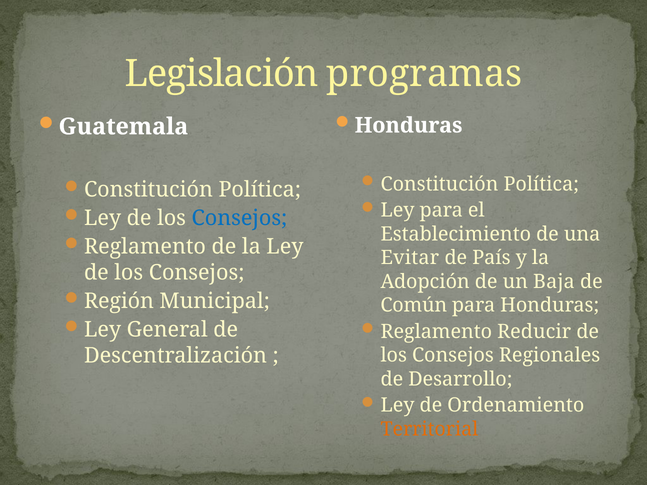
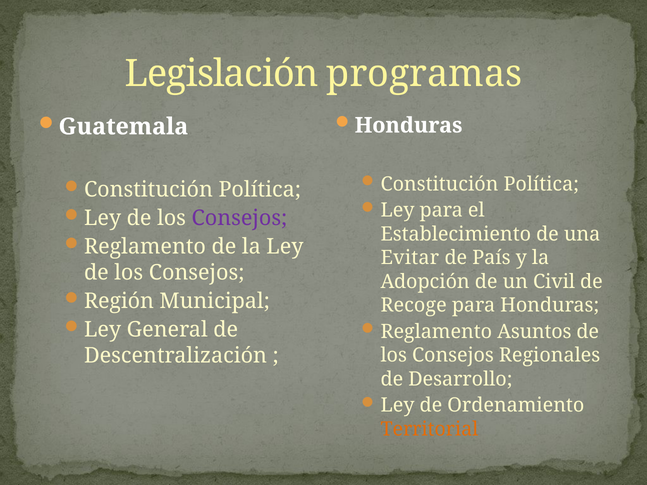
Consejos at (239, 218) colour: blue -> purple
Baja: Baja -> Civil
Común: Común -> Recoge
Reducir: Reducir -> Asuntos
